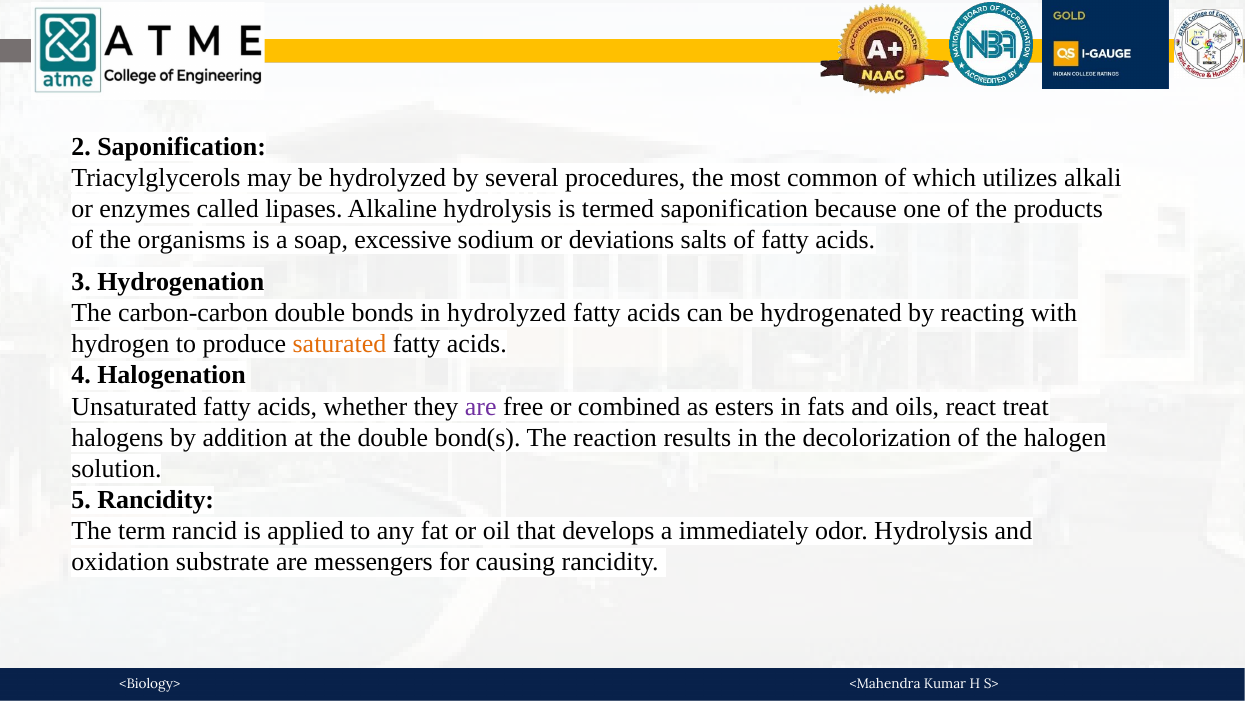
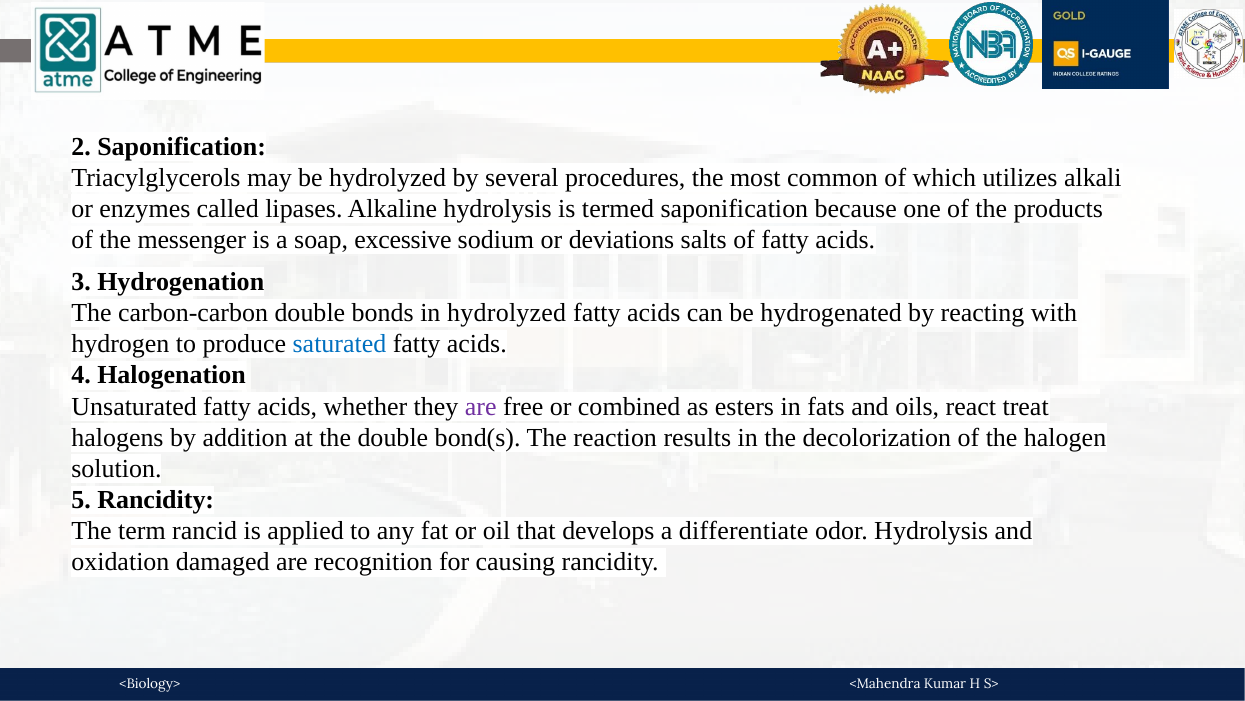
organisms: organisms -> messenger
saturated colour: orange -> blue
immediately: immediately -> differentiate
substrate: substrate -> damaged
messengers: messengers -> recognition
